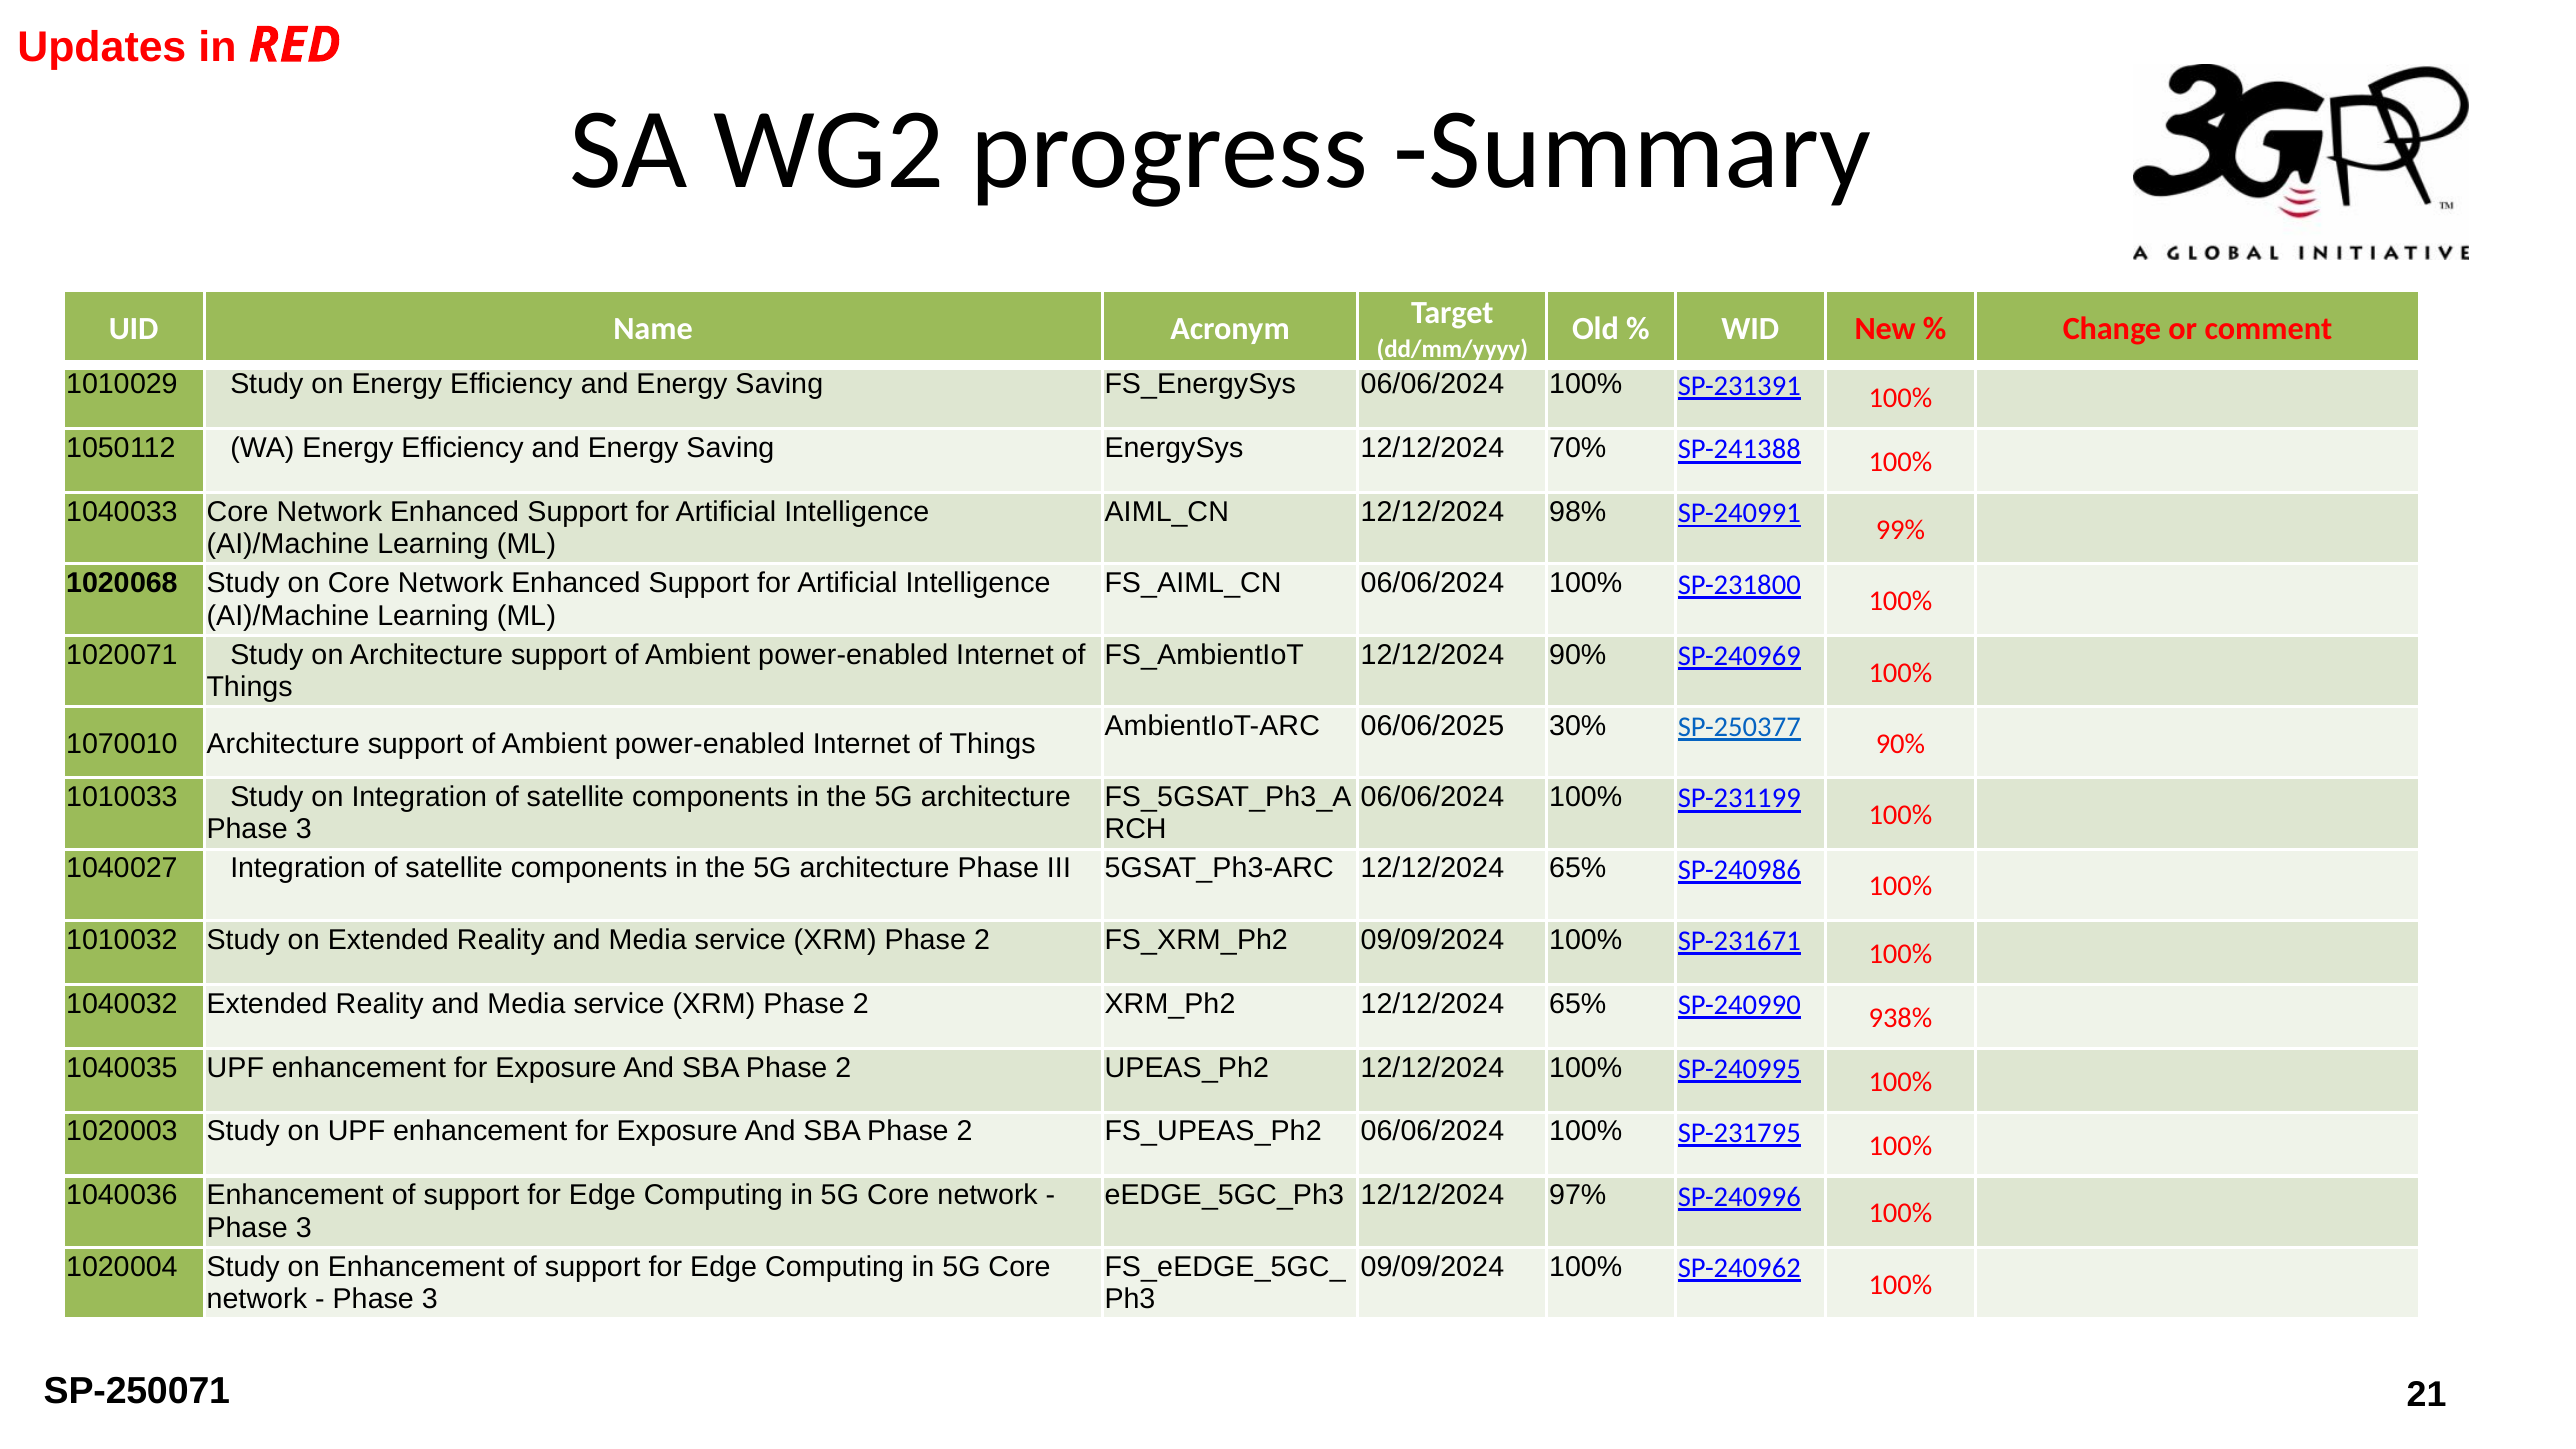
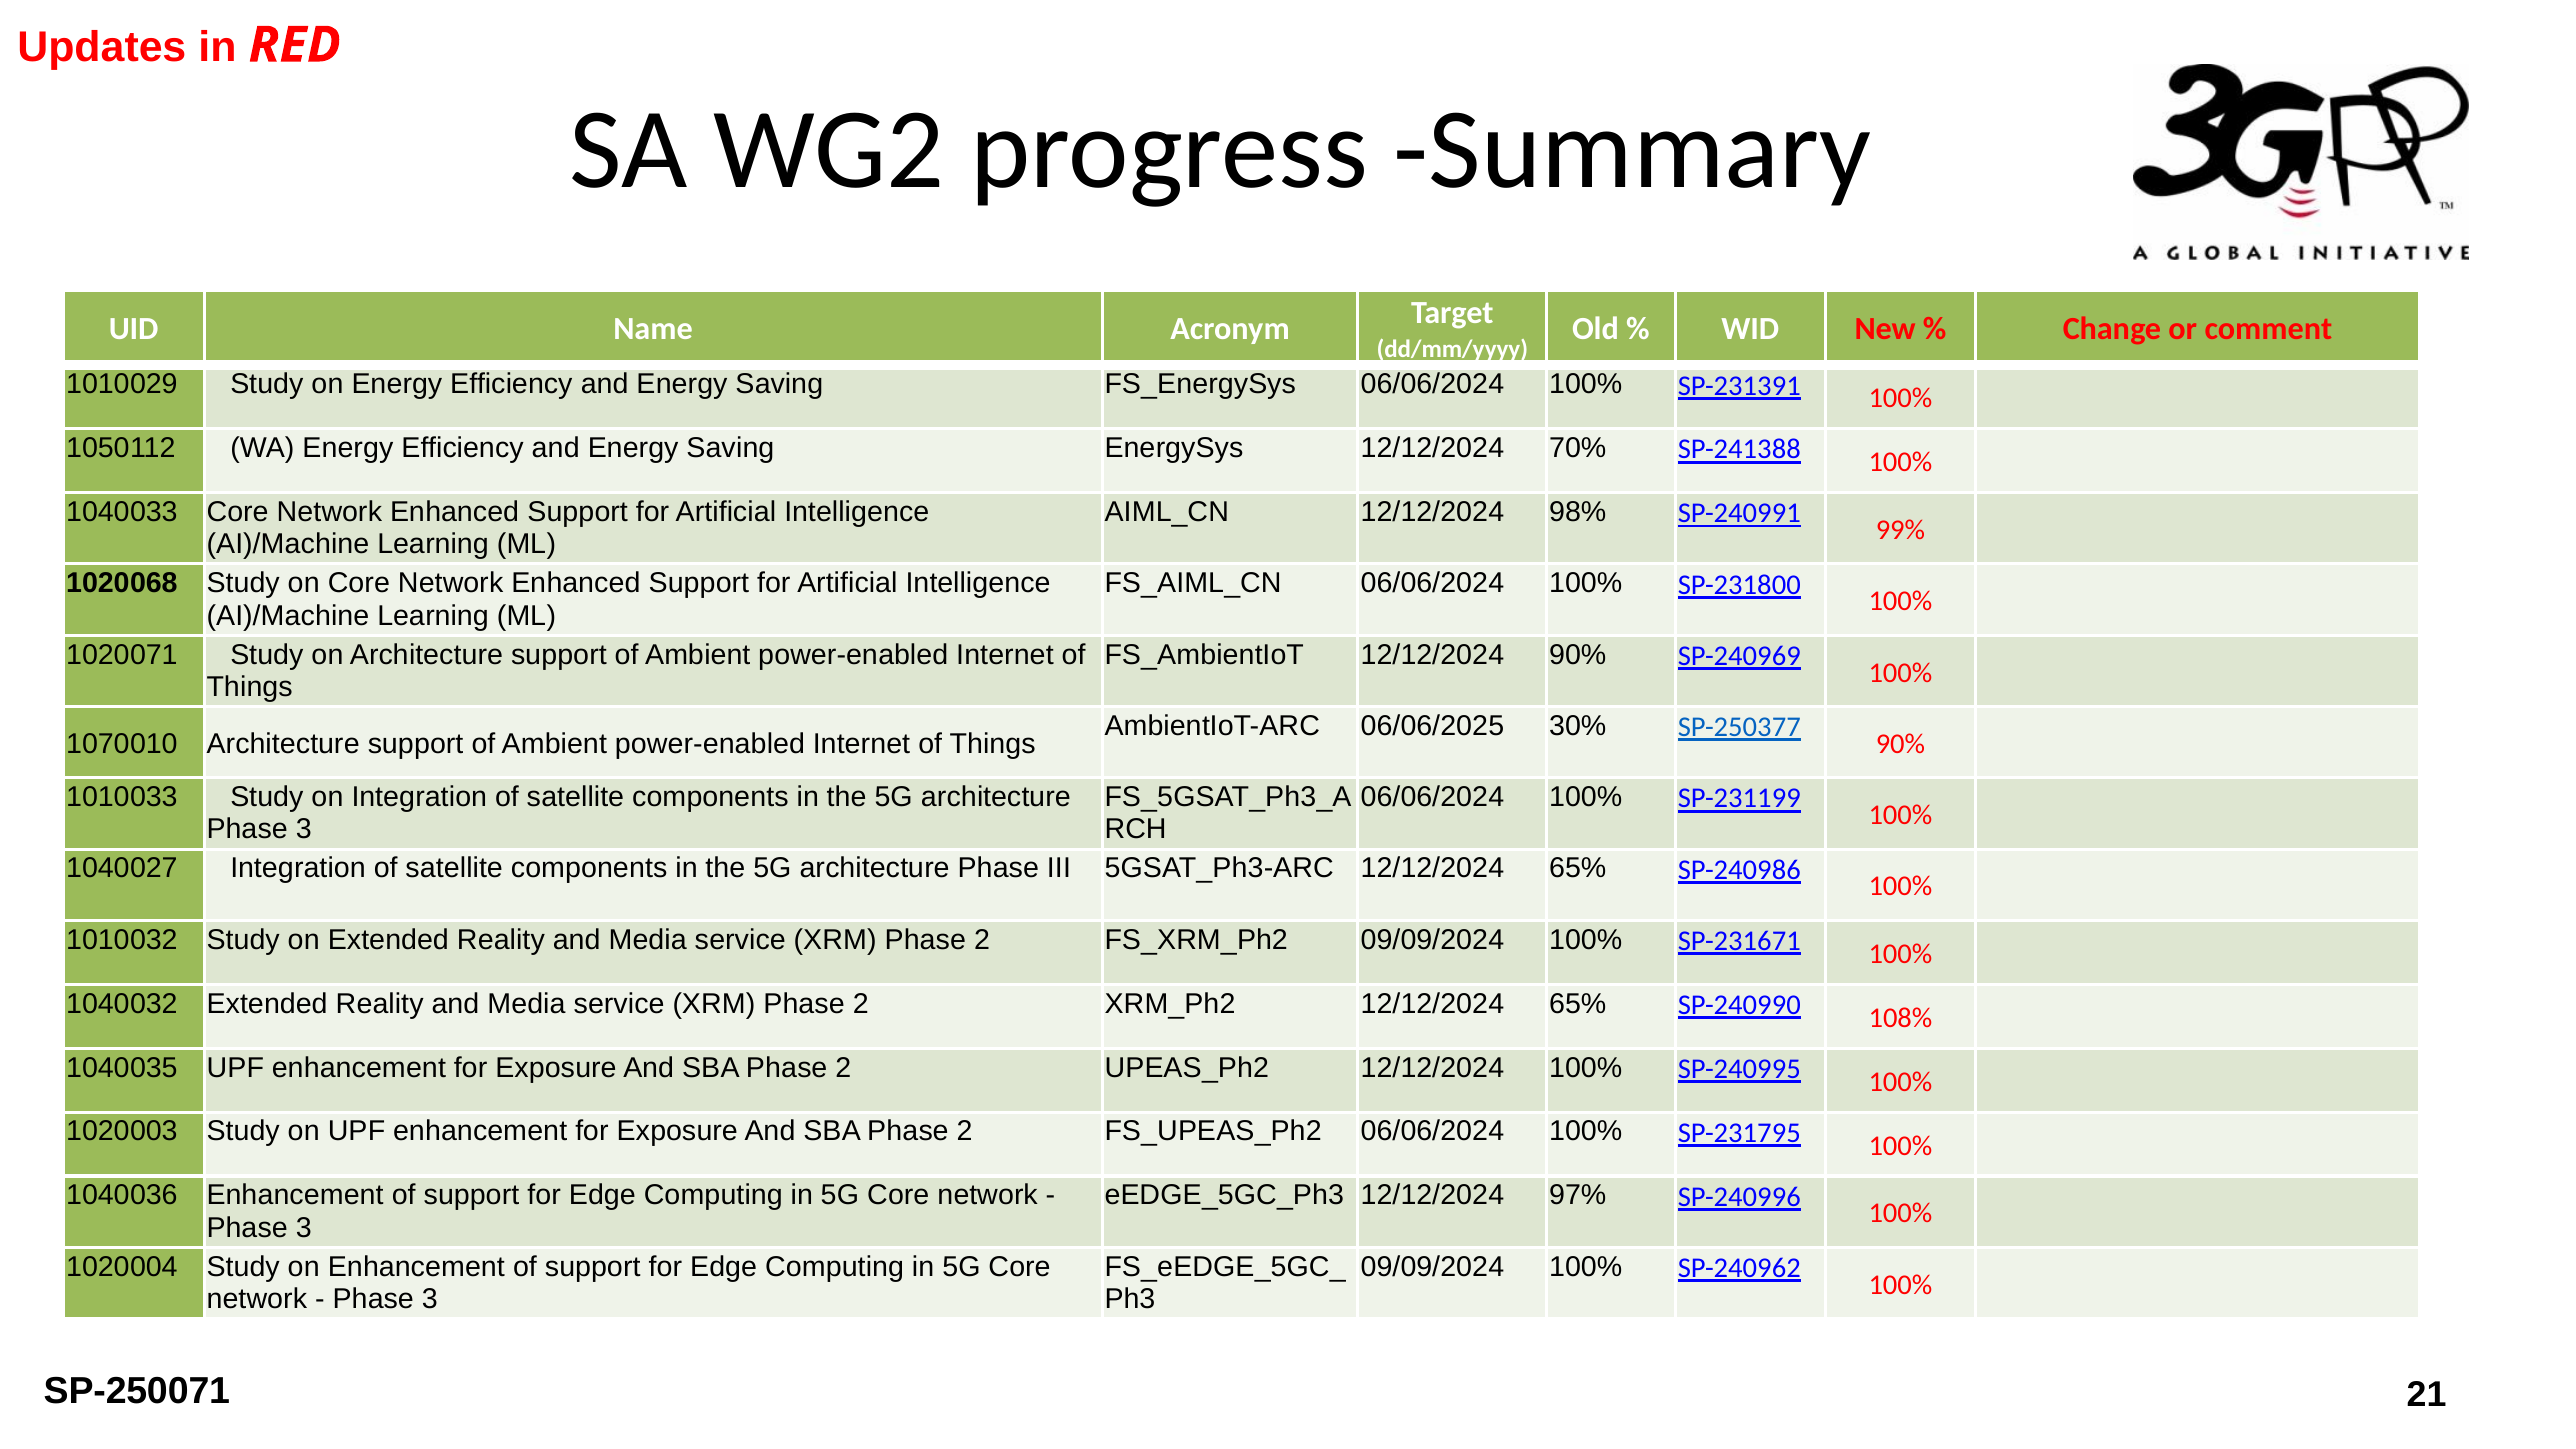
938%: 938% -> 108%
